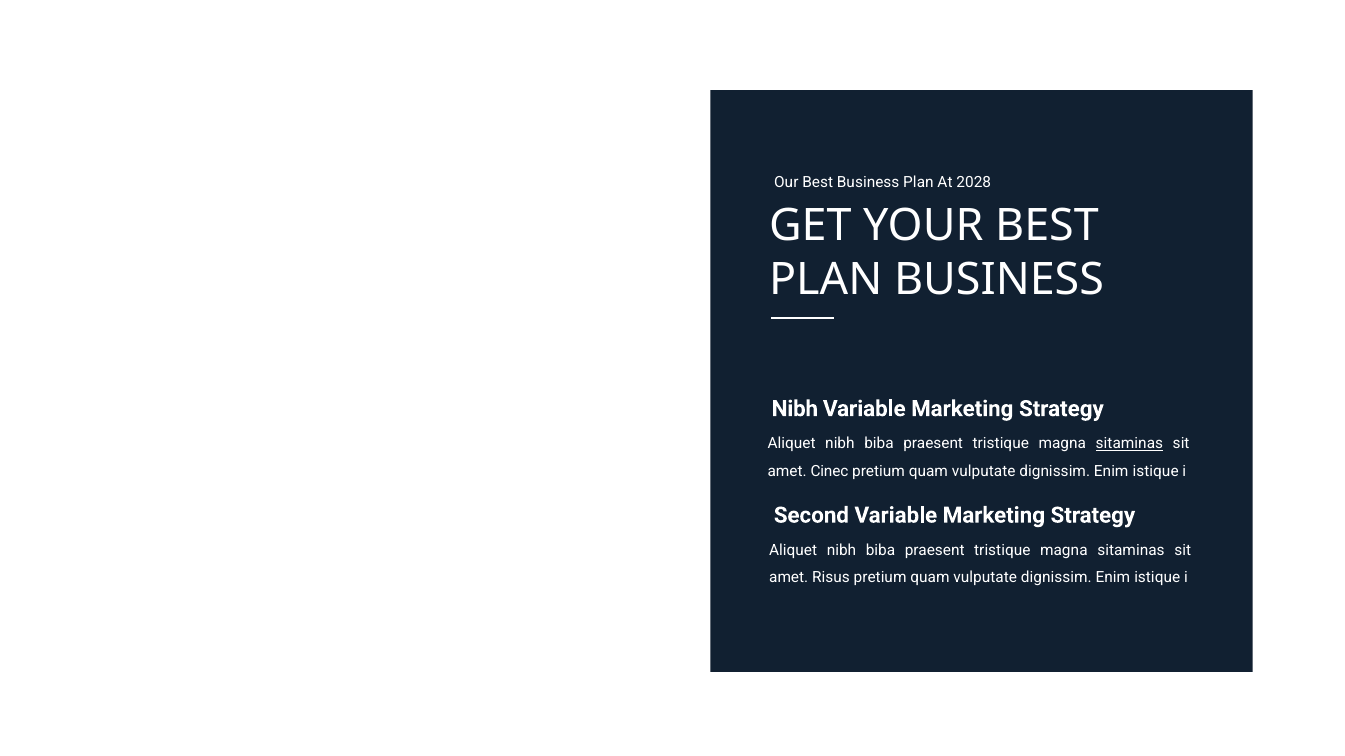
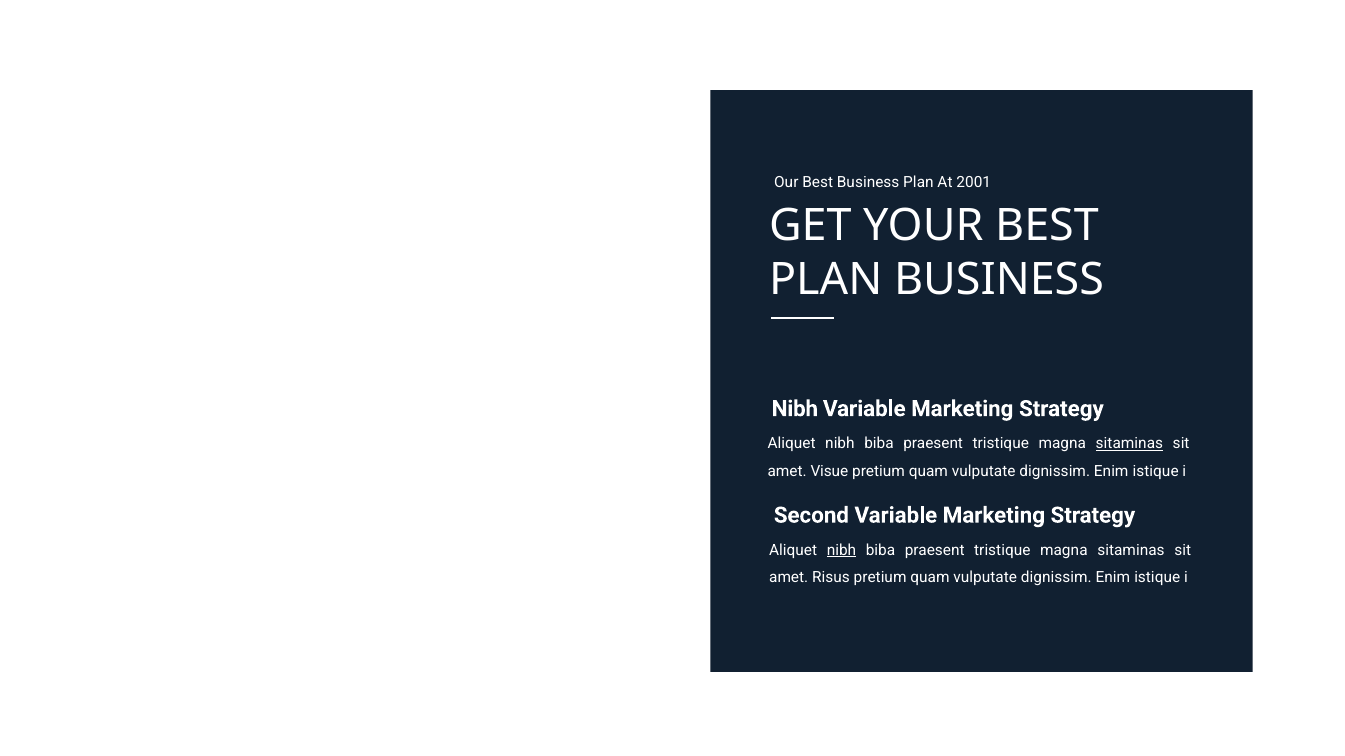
2028: 2028 -> 2001
Cinec: Cinec -> Visue
nibh at (841, 550) underline: none -> present
